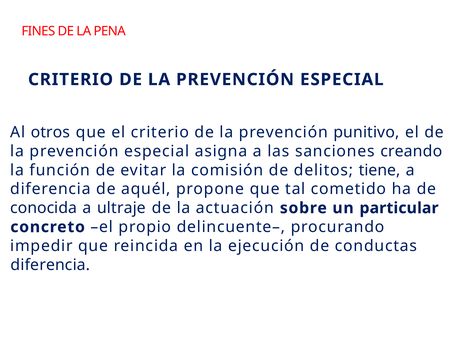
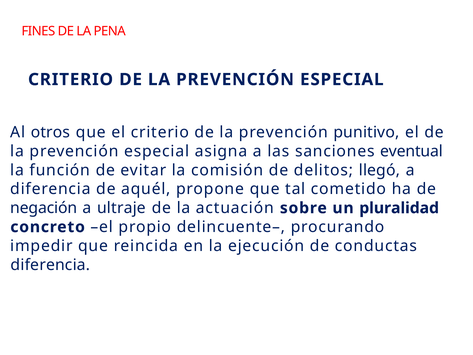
creando: creando -> eventual
tiene: tiene -> llegó
conocida: conocida -> negación
particular: particular -> pluralidad
